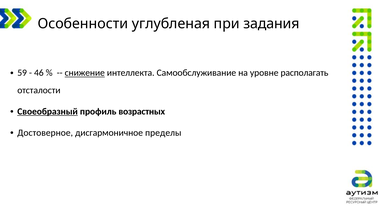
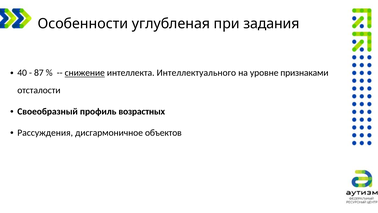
59: 59 -> 40
46: 46 -> 87
Самообслуживание: Самообслуживание -> Интеллектуального
располагать: располагать -> признаками
Своеобразный underline: present -> none
Достоверное: Достоверное -> Рассуждения
пределы: пределы -> объектов
